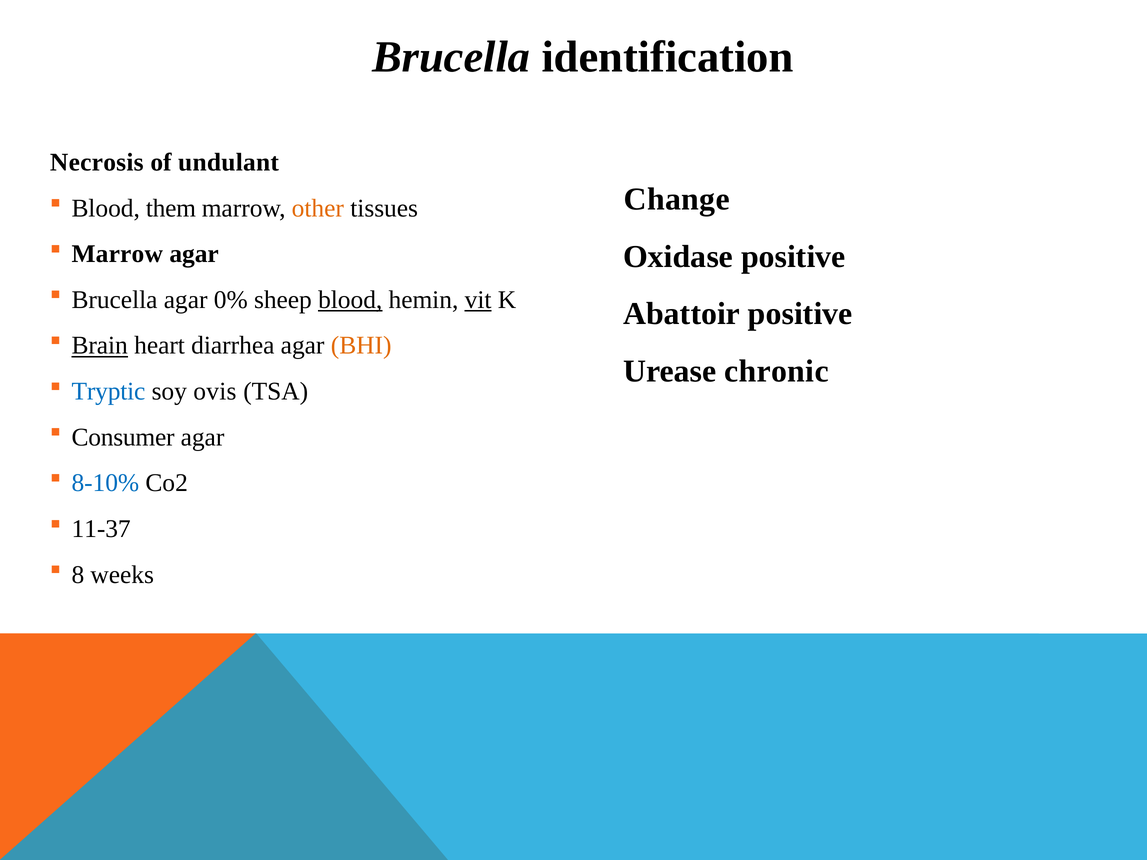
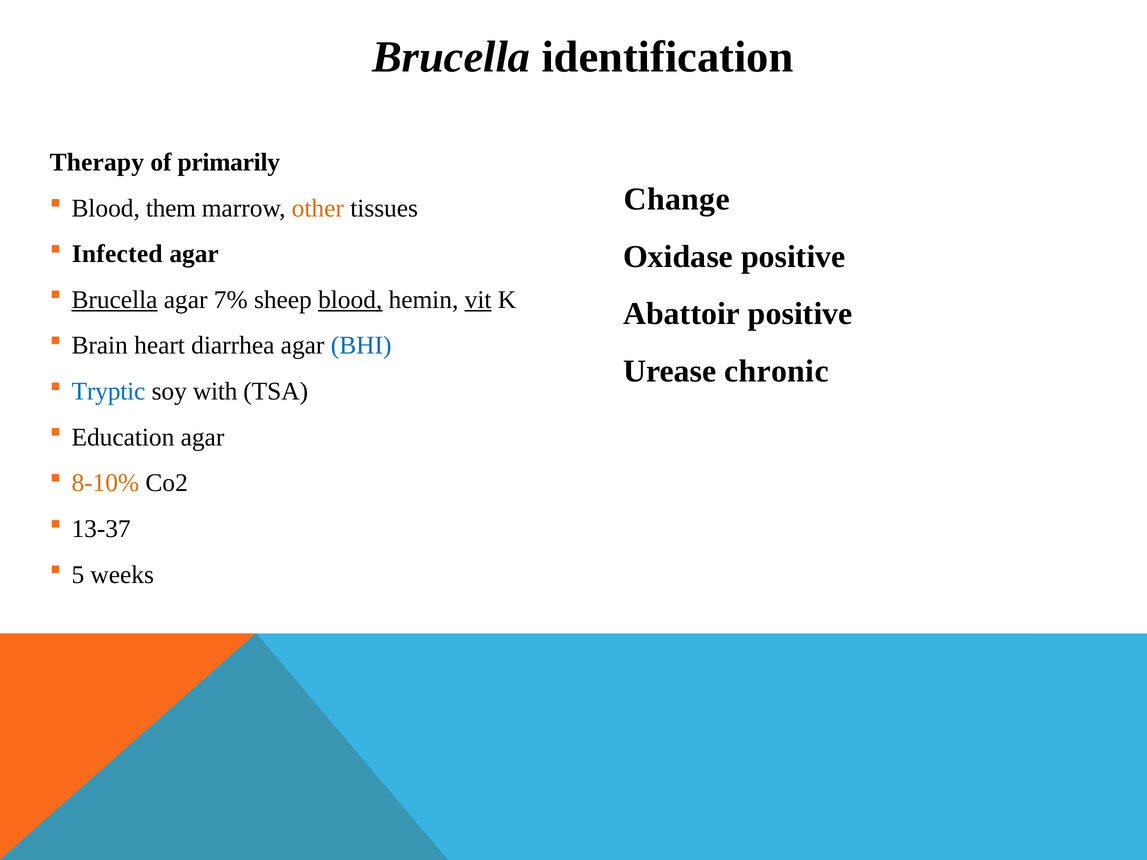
Necrosis: Necrosis -> Therapy
undulant: undulant -> primarily
Marrow at (117, 254): Marrow -> Infected
Brucella at (114, 300) underline: none -> present
0%: 0% -> 7%
Brain underline: present -> none
BHI colour: orange -> blue
ovis: ovis -> with
Consumer: Consumer -> Education
8-10% colour: blue -> orange
11-37: 11-37 -> 13-37
8: 8 -> 5
